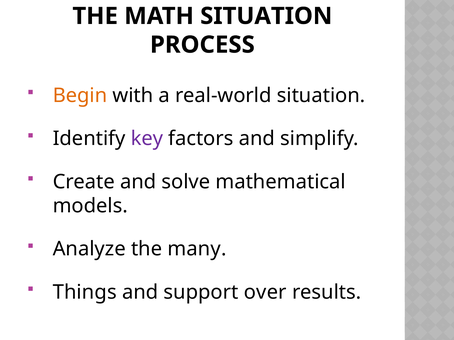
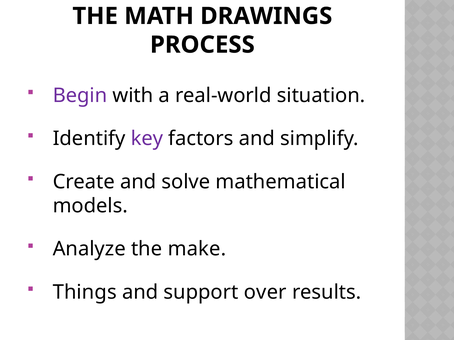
MATH SITUATION: SITUATION -> DRAWINGS
Begin colour: orange -> purple
many: many -> make
